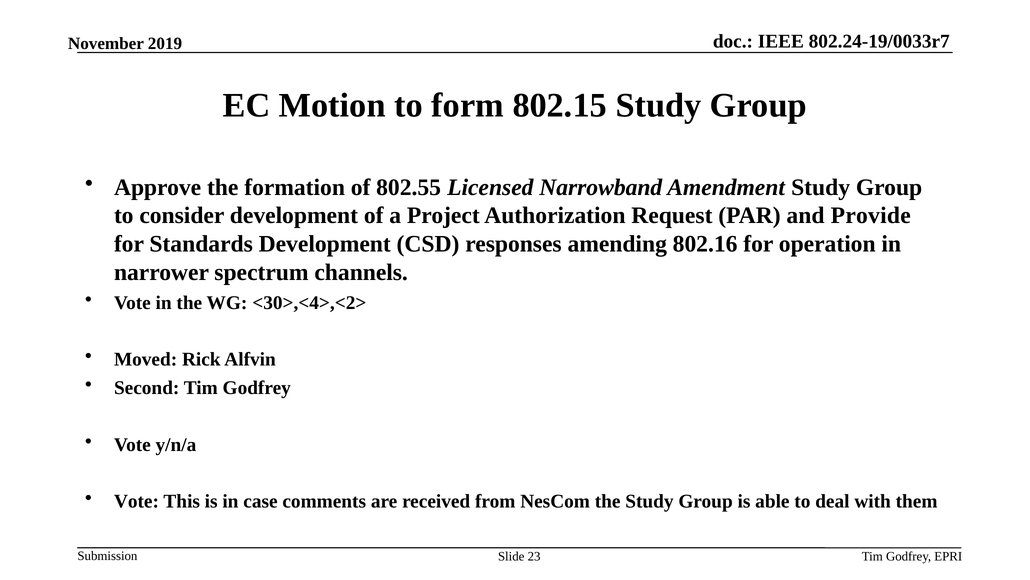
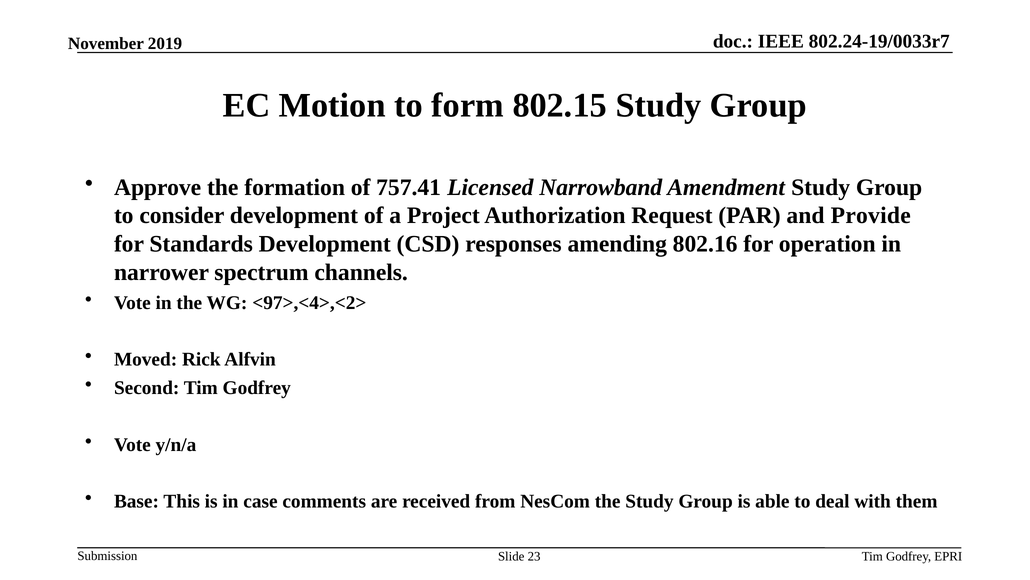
802.55: 802.55 -> 757.41
<30>,<4>,<2>: <30>,<4>,<2> -> <97>,<4>,<2>
Vote at (136, 501): Vote -> Base
